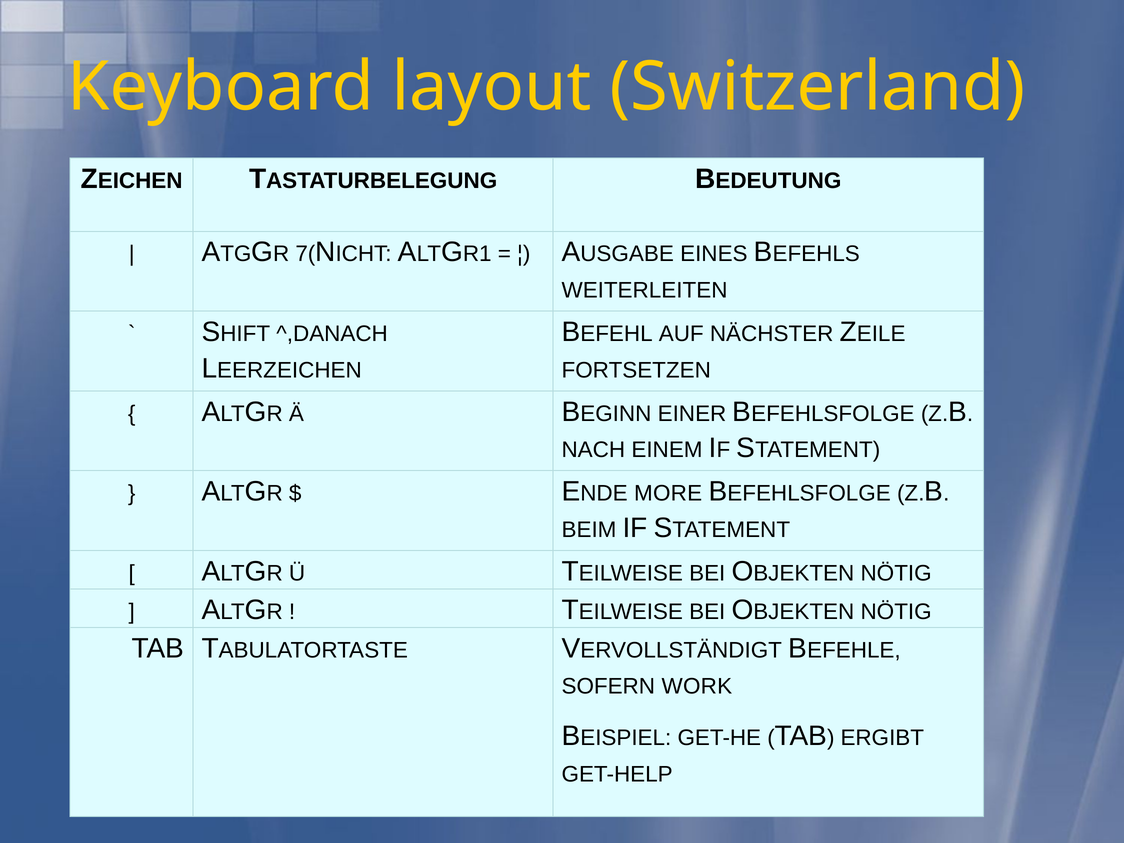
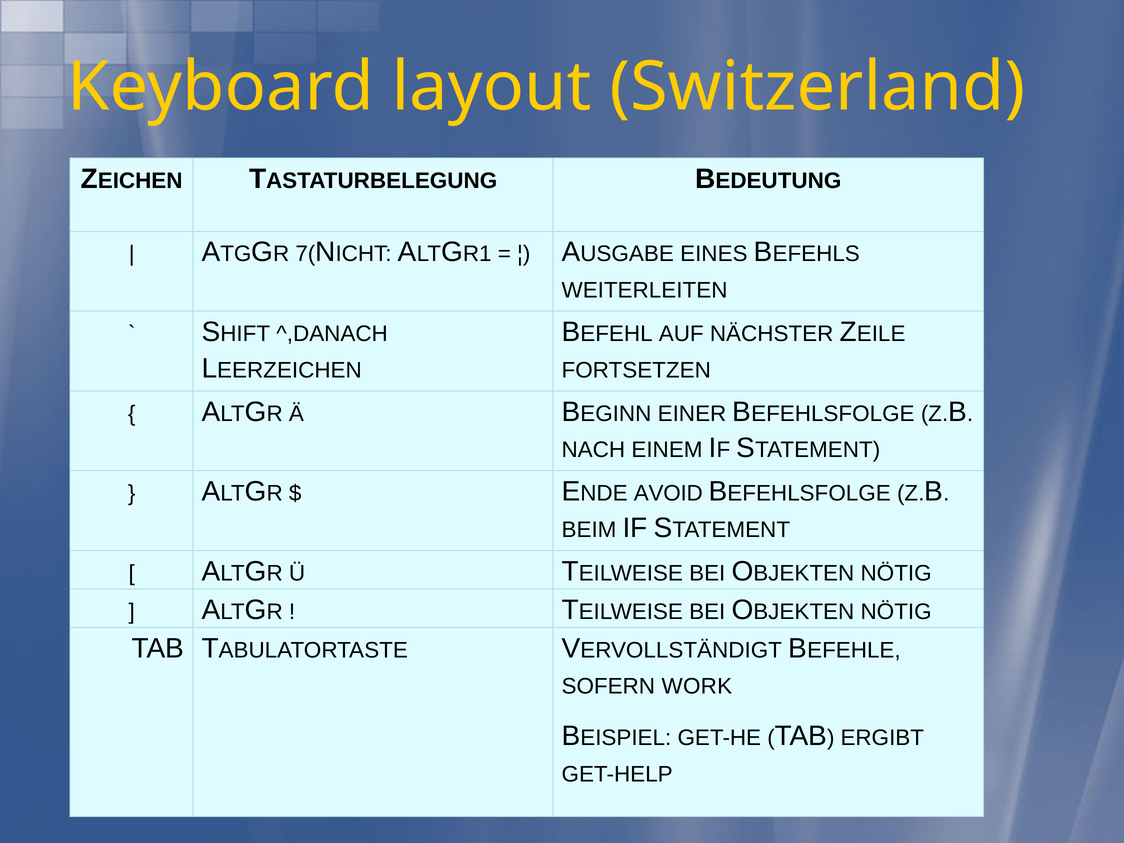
MORE: MORE -> AVOID
